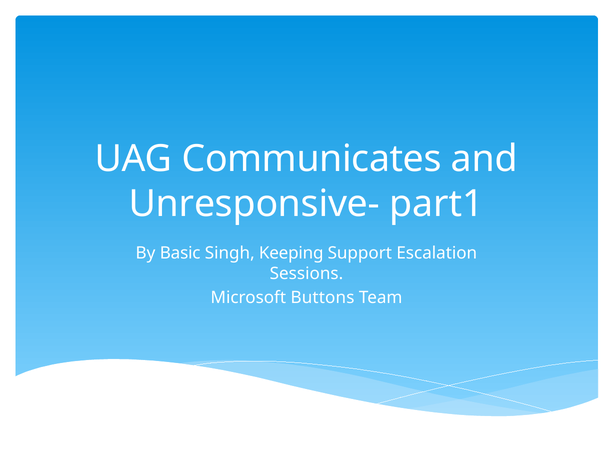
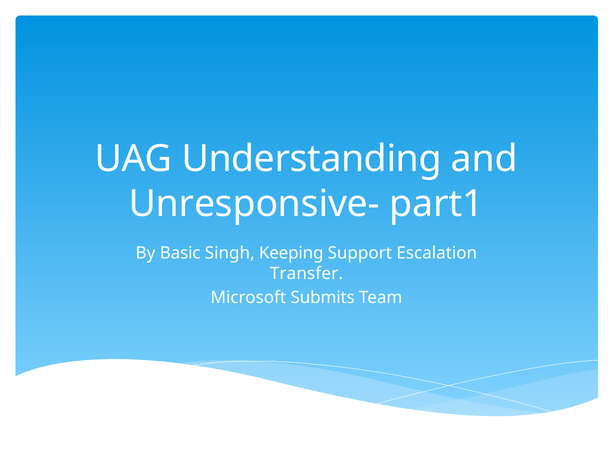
Communicates: Communicates -> Understanding
Sessions: Sessions -> Transfer
Buttons: Buttons -> Submits
